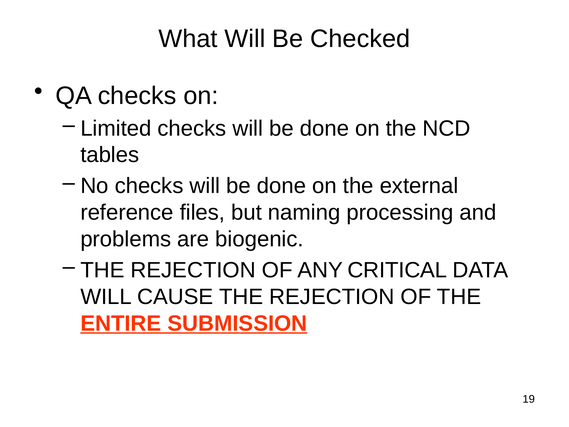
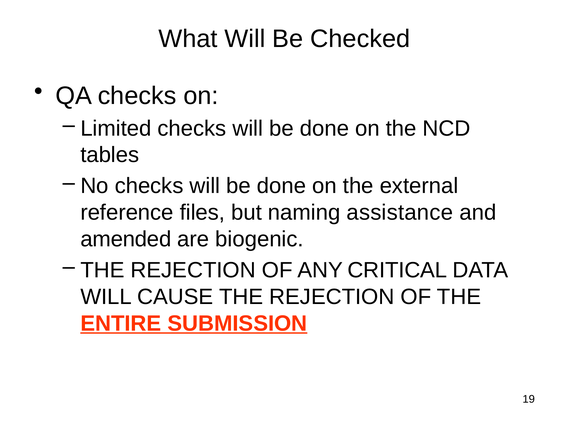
processing: processing -> assistance
problems: problems -> amended
